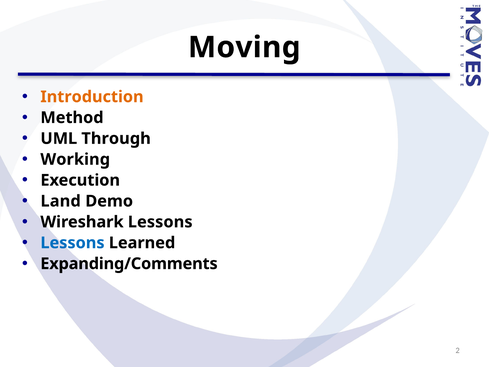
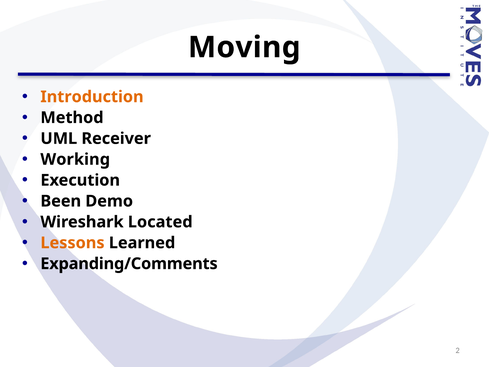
Through: Through -> Receiver
Land: Land -> Been
Wireshark Lessons: Lessons -> Located
Lessons at (72, 243) colour: blue -> orange
